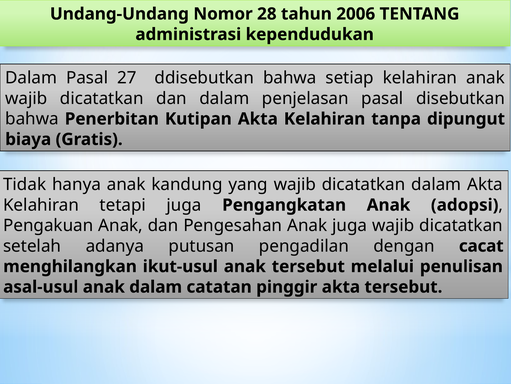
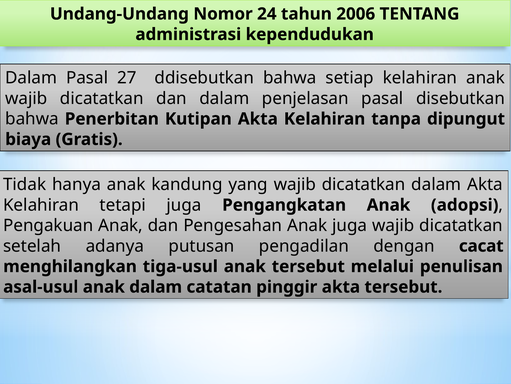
28: 28 -> 24
ikut-usul: ikut-usul -> tiga-usul
